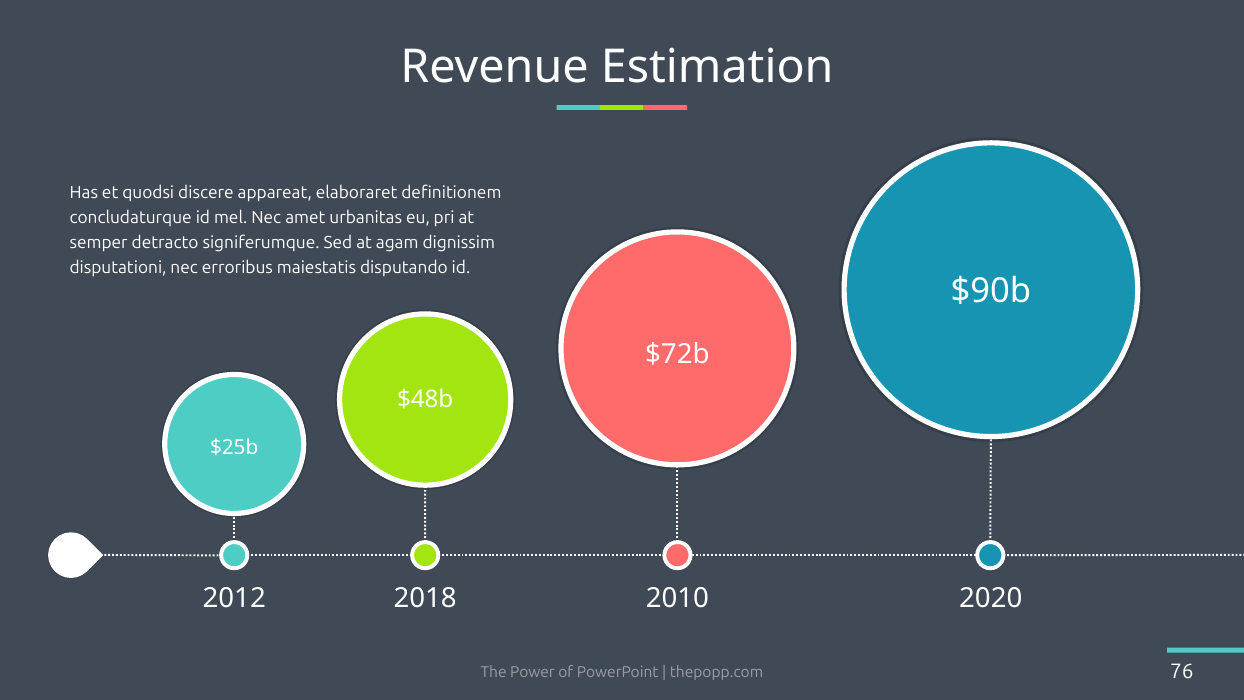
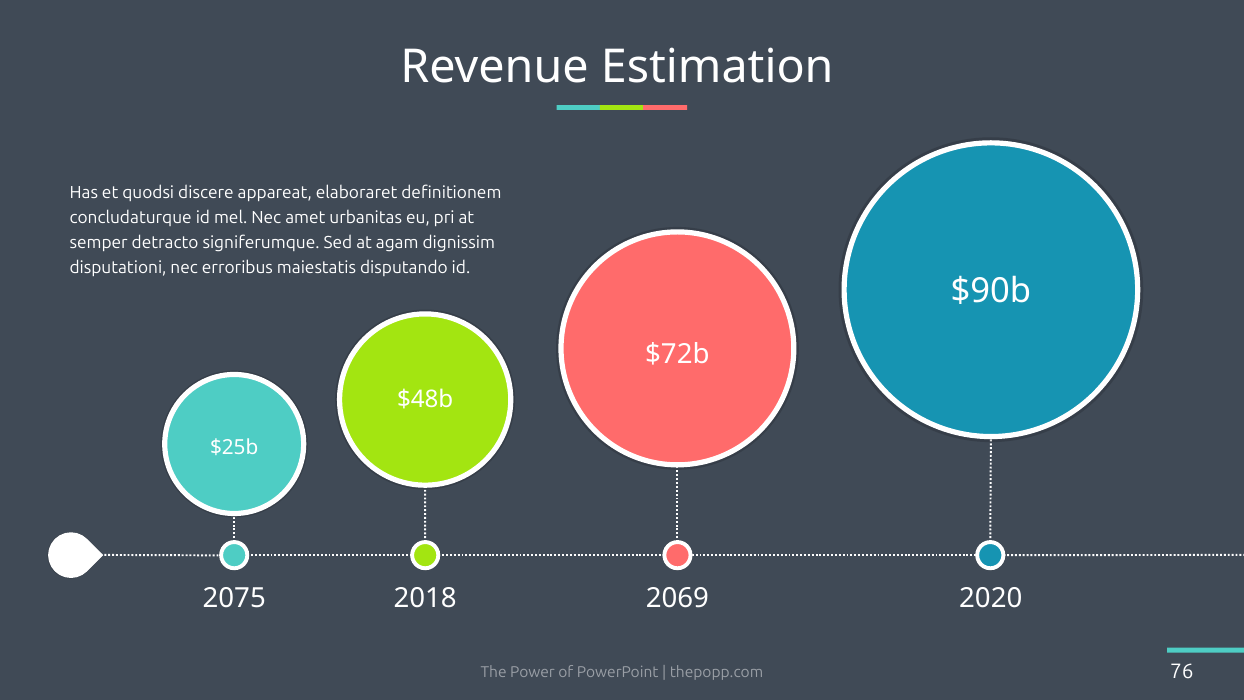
2012: 2012 -> 2075
2010: 2010 -> 2069
